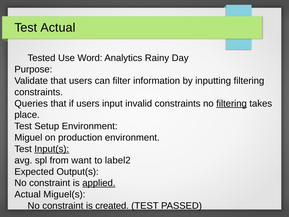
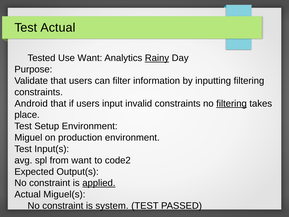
Use Word: Word -> Want
Rainy underline: none -> present
Queries: Queries -> Android
Input(s underline: present -> none
label2: label2 -> code2
created: created -> system
